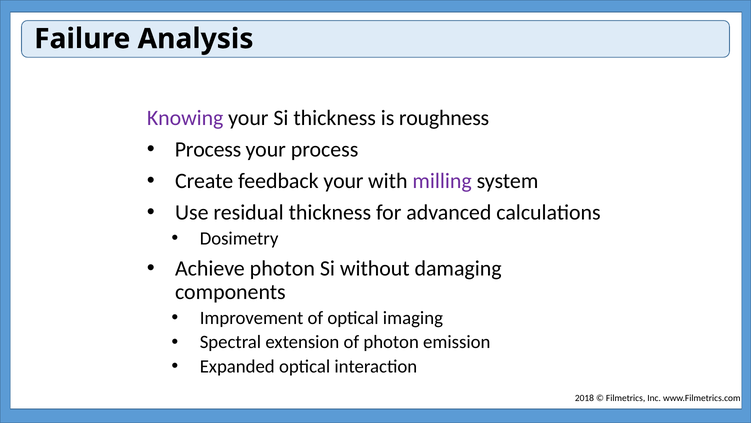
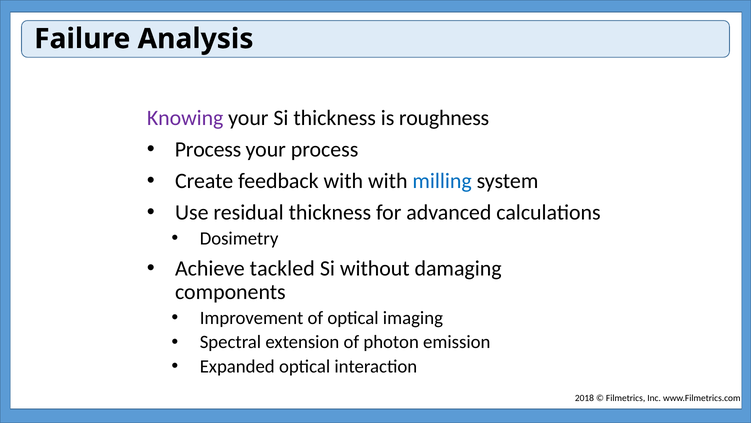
feedback your: your -> with
milling colour: purple -> blue
Achieve photon: photon -> tackled
